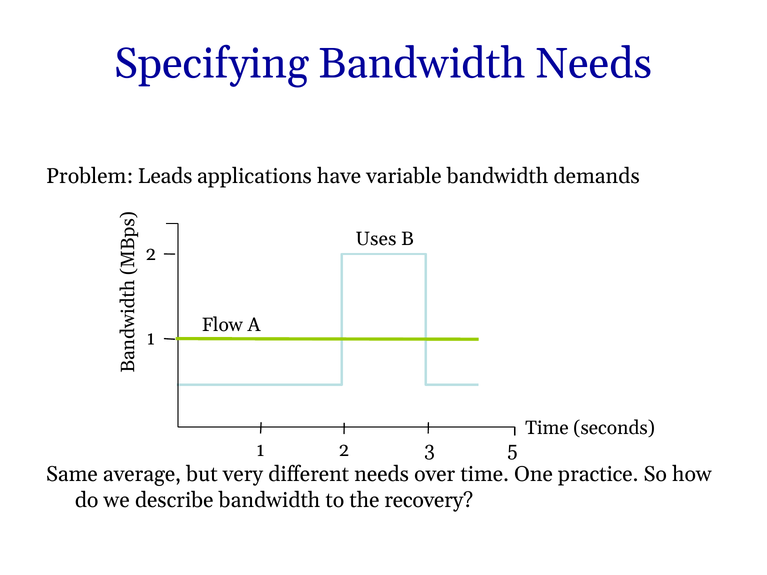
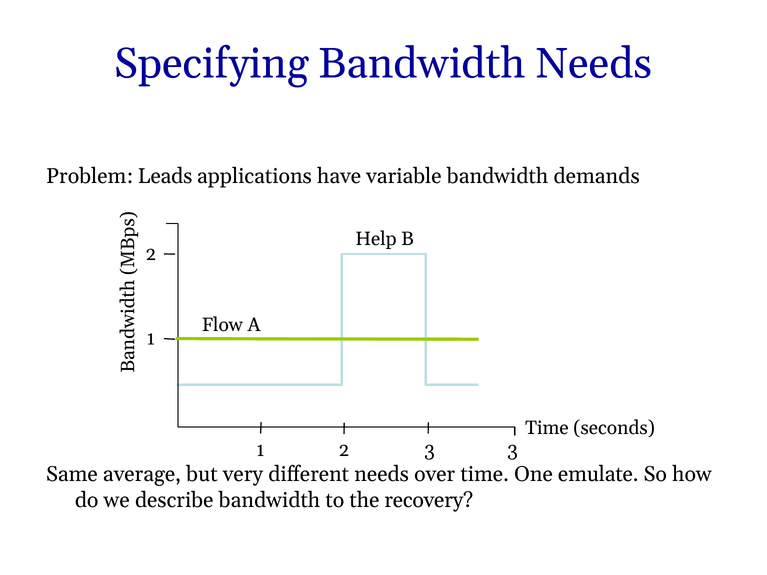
Uses: Uses -> Help
3 5: 5 -> 3
practice: practice -> emulate
